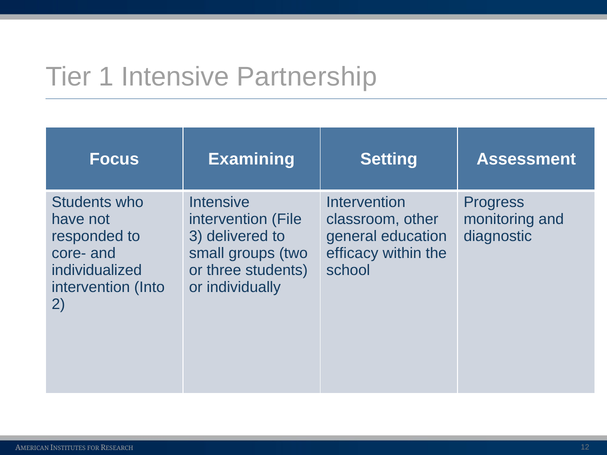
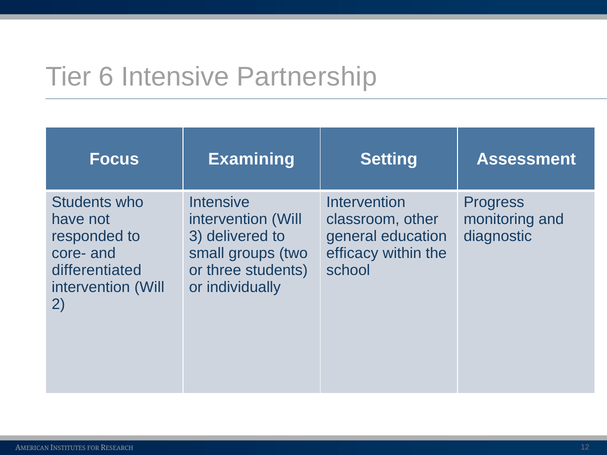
1: 1 -> 6
File at (287, 220): File -> Will
individualized: individualized -> differentiated
Into at (149, 287): Into -> Will
